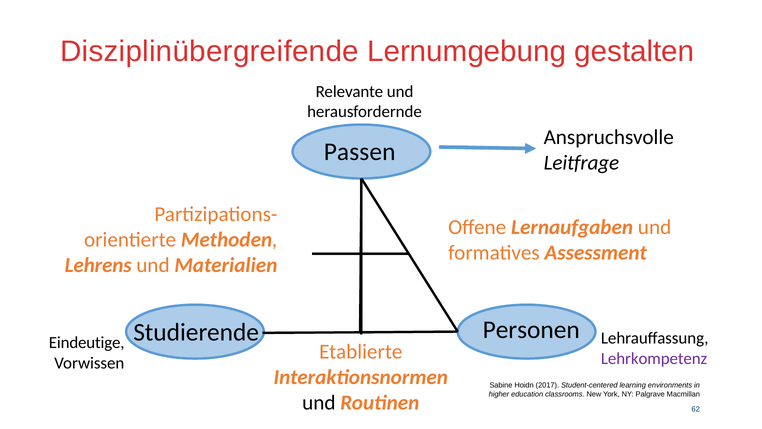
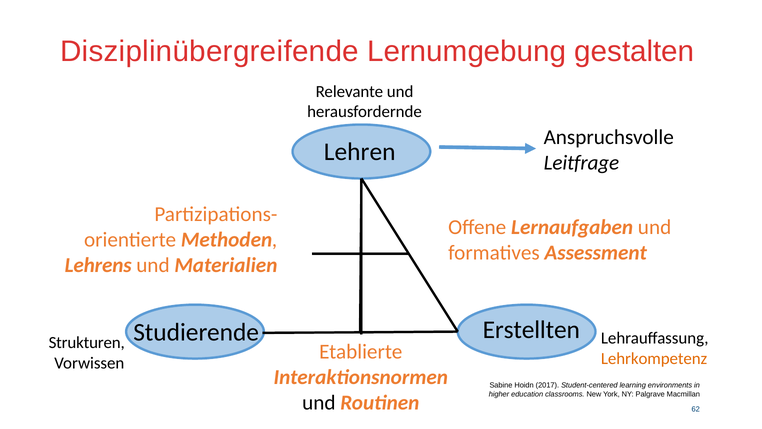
Passen: Passen -> Lehren
Personen: Personen -> Erstellten
Eindeutige: Eindeutige -> Strukturen
Lehrkompetenz colour: purple -> orange
